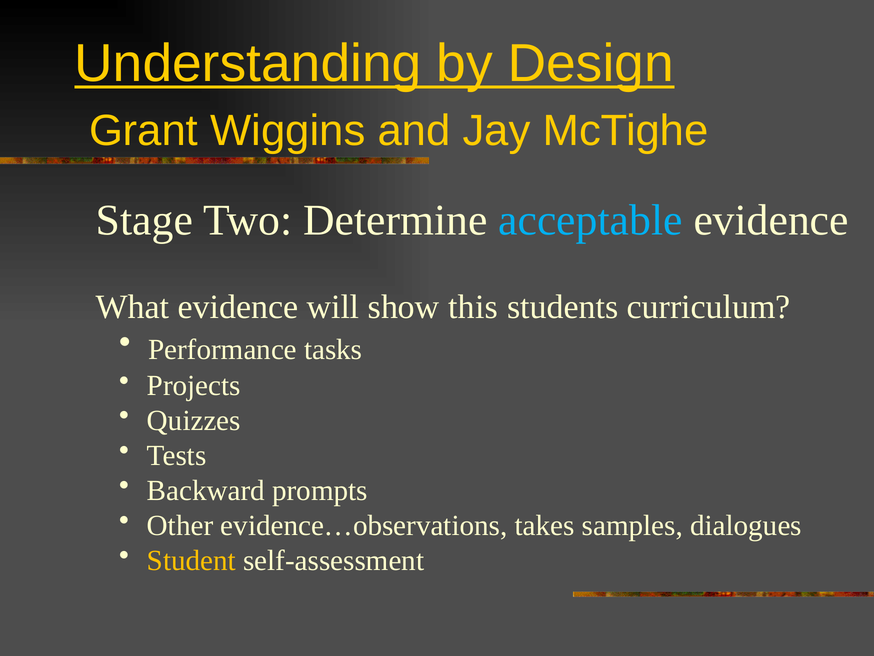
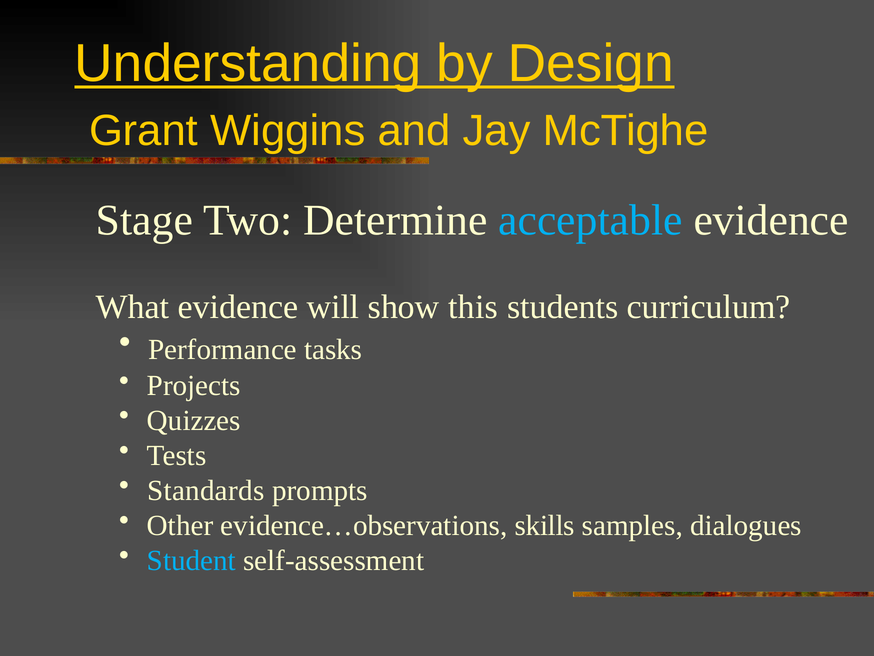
Backward: Backward -> Standards
takes: takes -> skills
Student colour: yellow -> light blue
